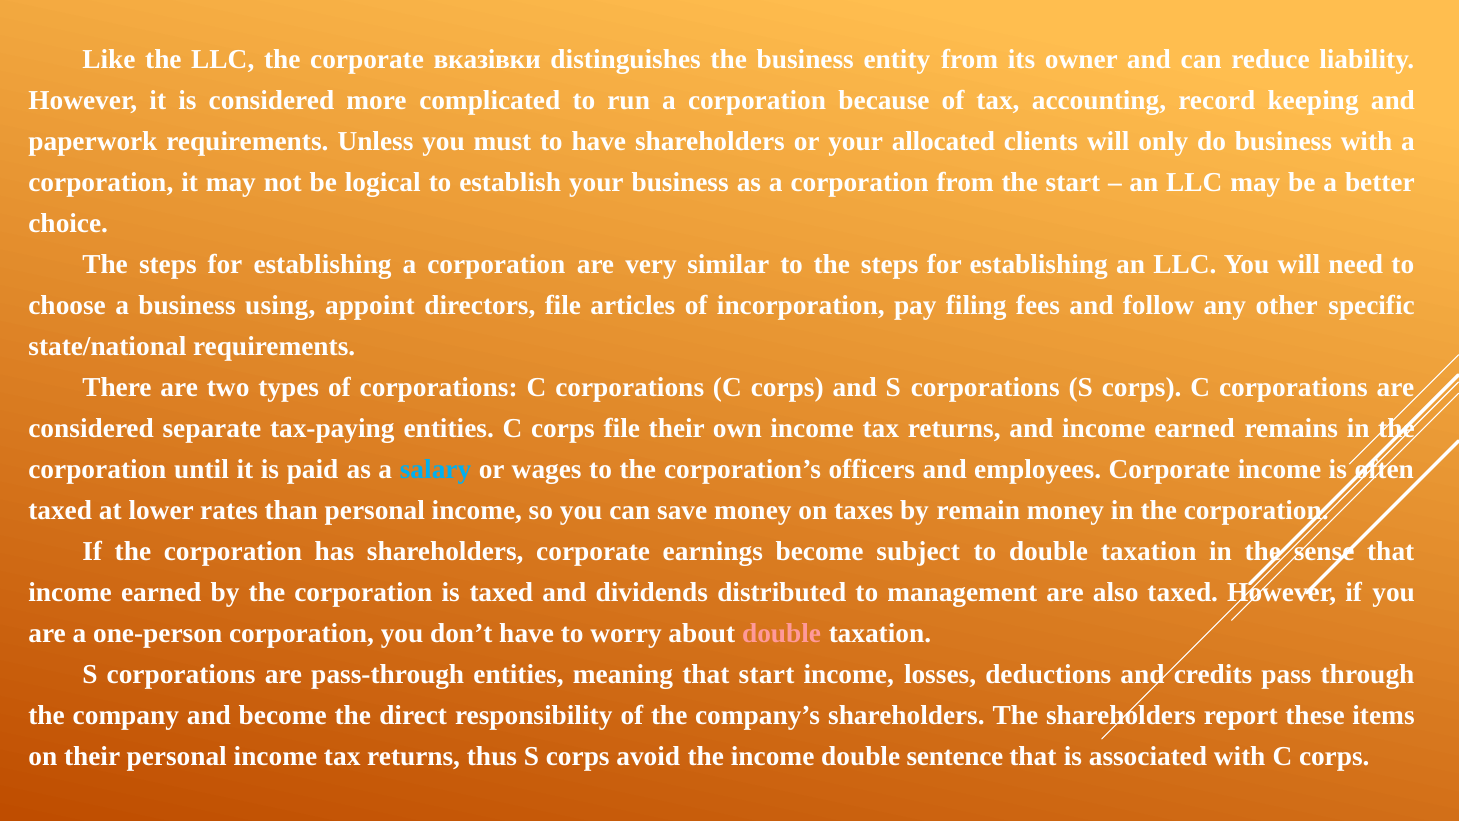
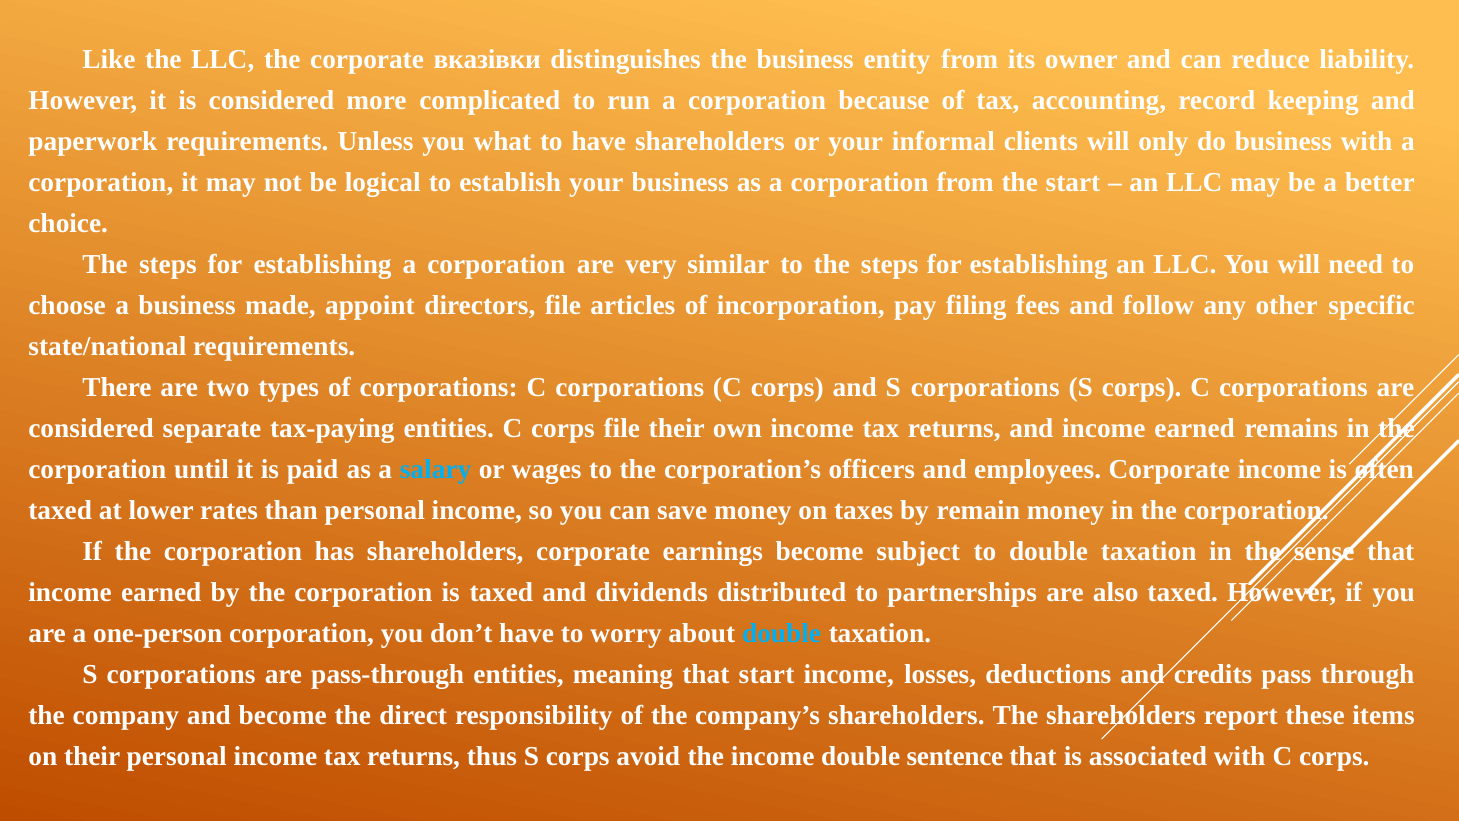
must: must -> what
allocated: allocated -> informal
using: using -> made
management: management -> partnerships
double at (782, 633) colour: pink -> light blue
